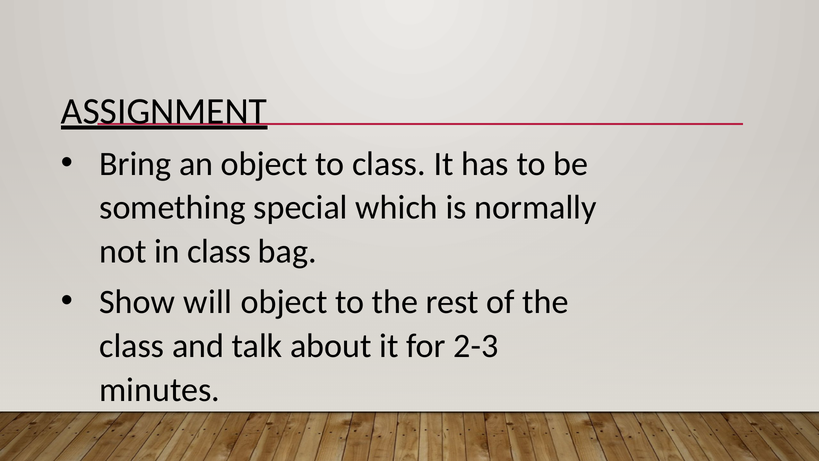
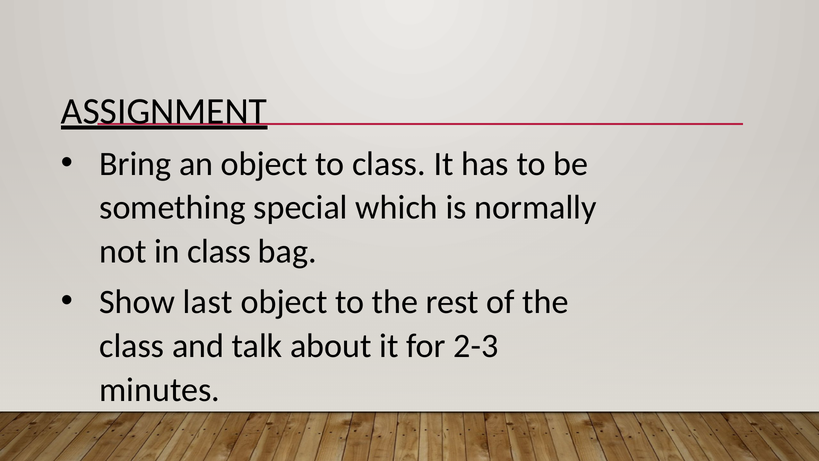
will: will -> last
